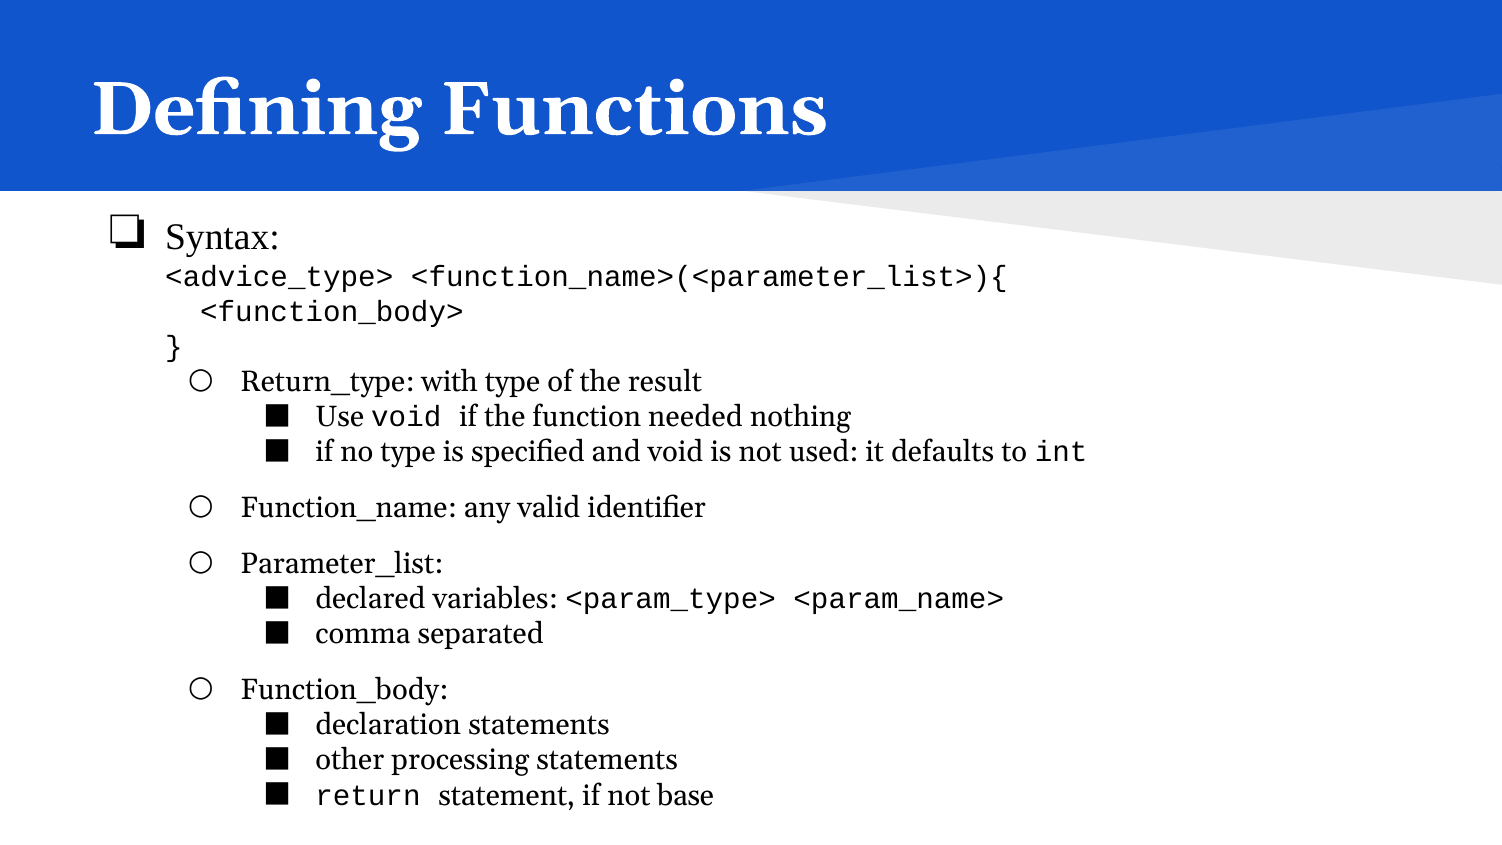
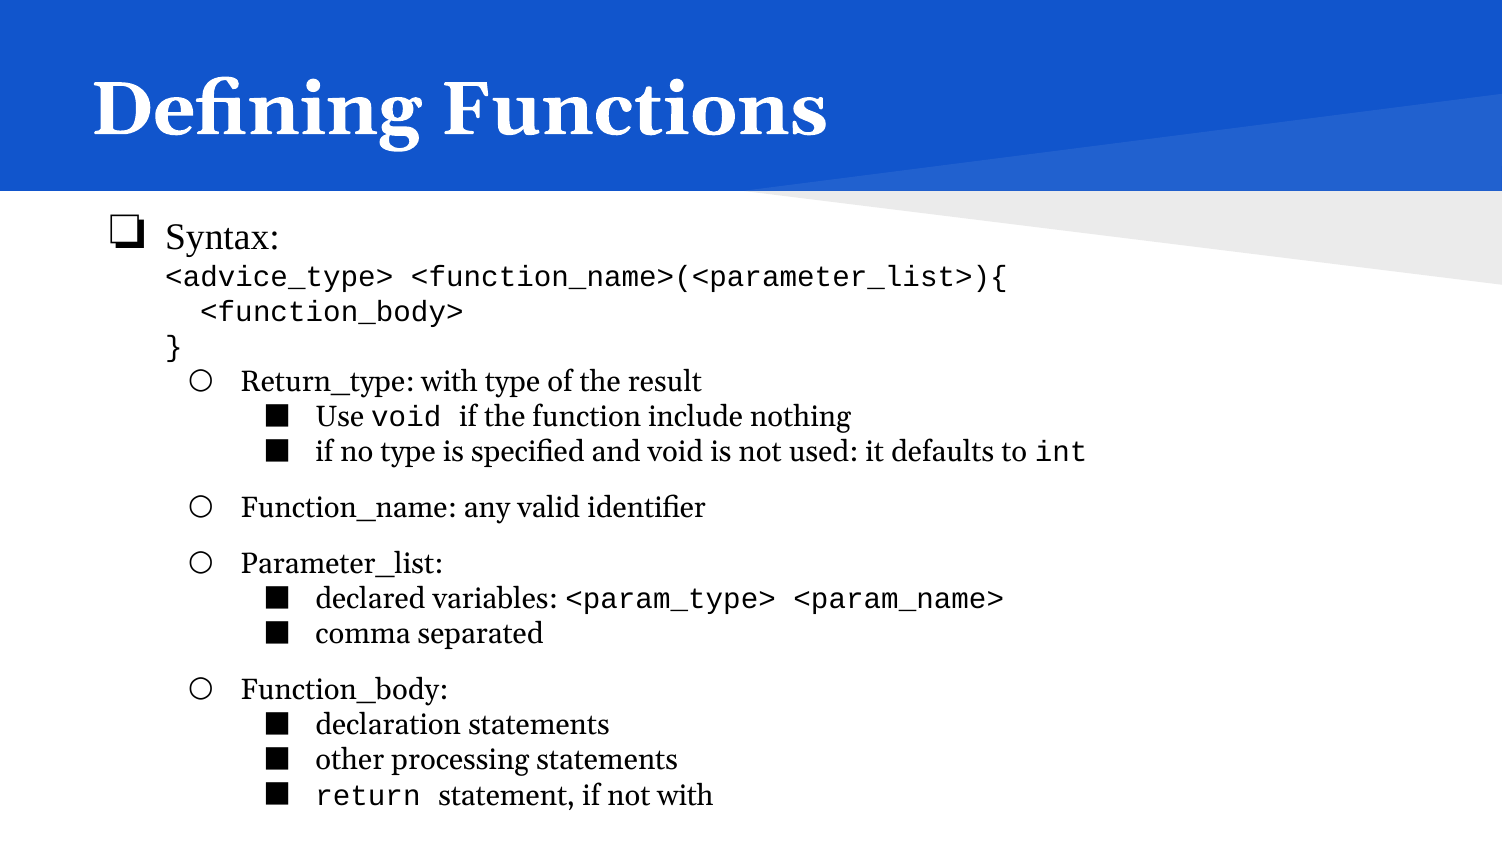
needed: needed -> include
not base: base -> with
